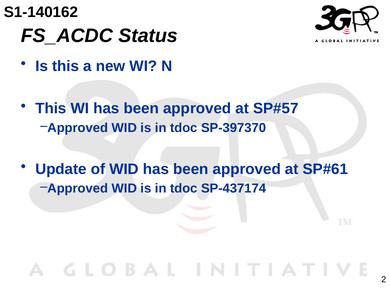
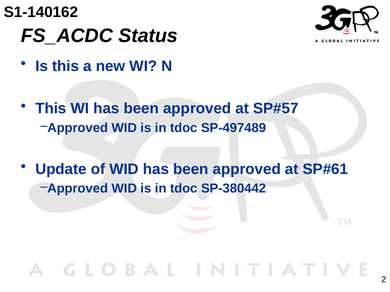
SP-397370: SP-397370 -> SP-497489
SP-437174: SP-437174 -> SP-380442
